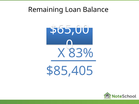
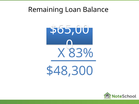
$85,405: $85,405 -> $48,300
